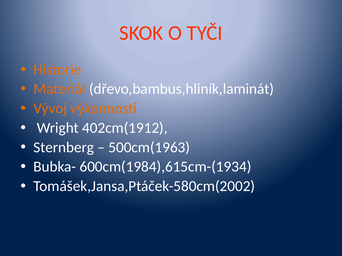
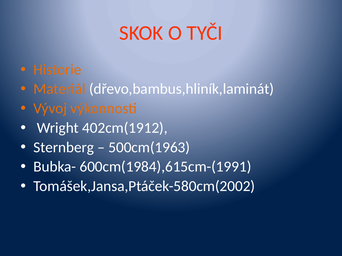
600cm(1984),615cm-(1934: 600cm(1984),615cm-(1934 -> 600cm(1984),615cm-(1991
